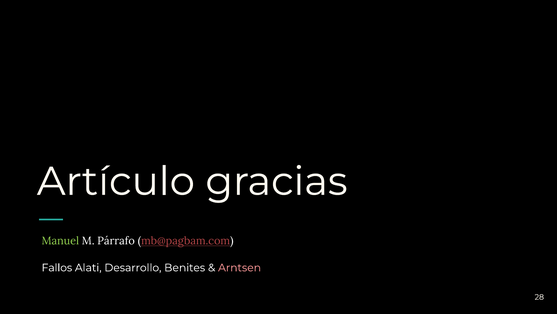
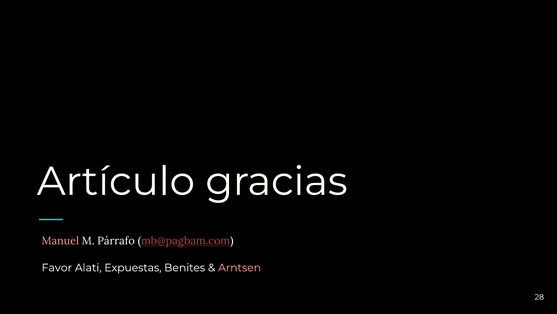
Manuel colour: light green -> pink
Fallos: Fallos -> Favor
Desarrollo: Desarrollo -> Expuestas
